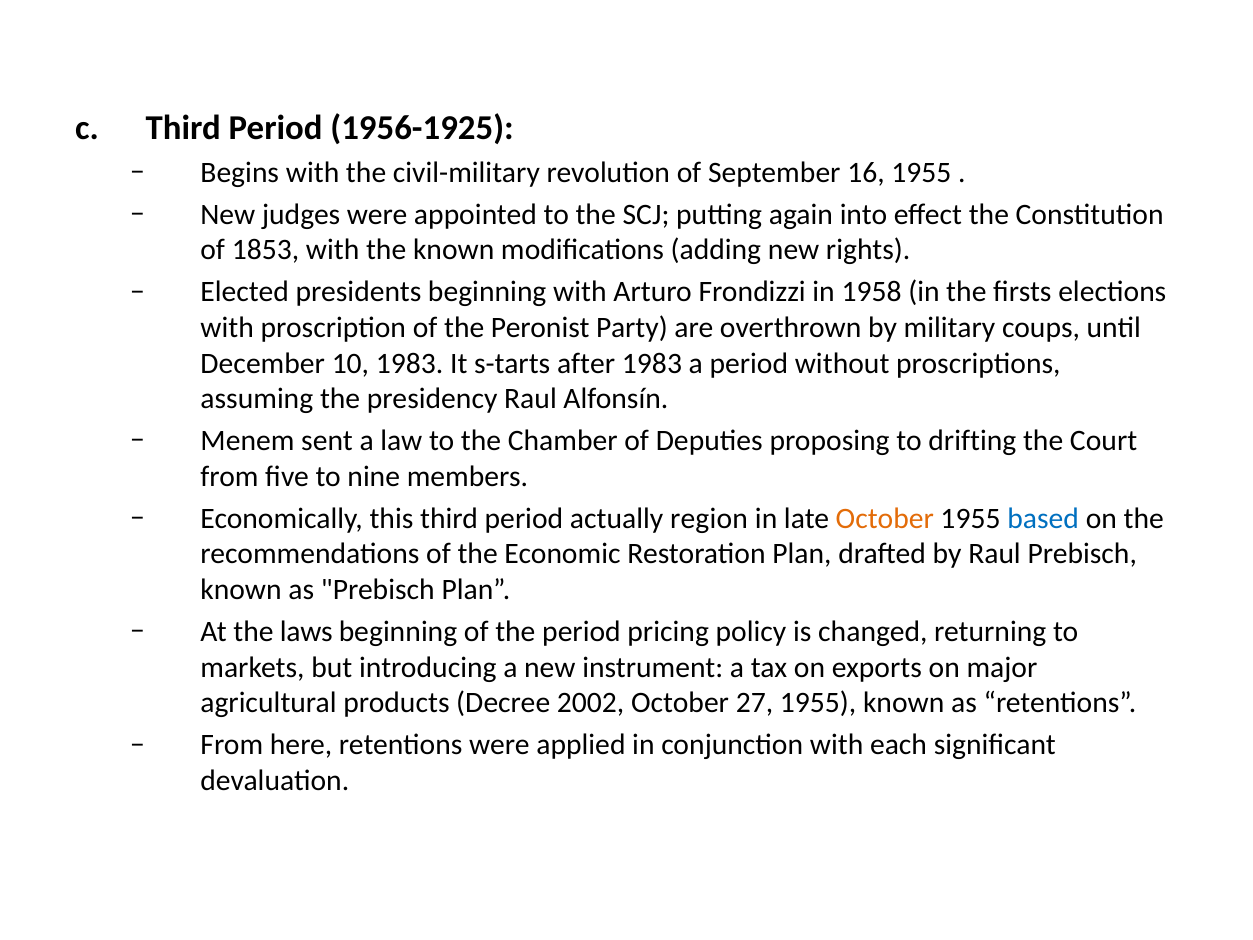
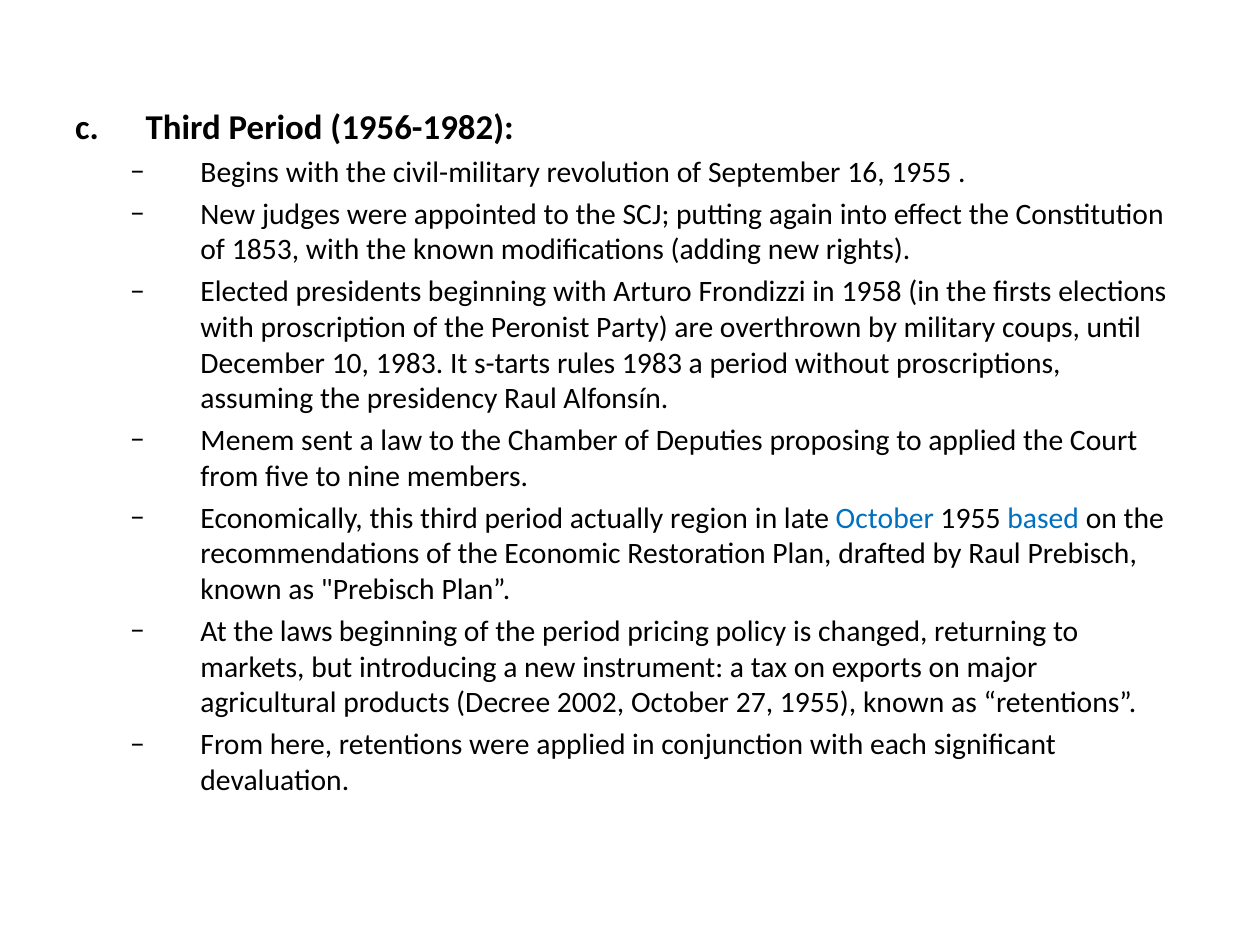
1956-1925: 1956-1925 -> 1956-1982
after: after -> rules
to drifting: drifting -> applied
October at (885, 518) colour: orange -> blue
